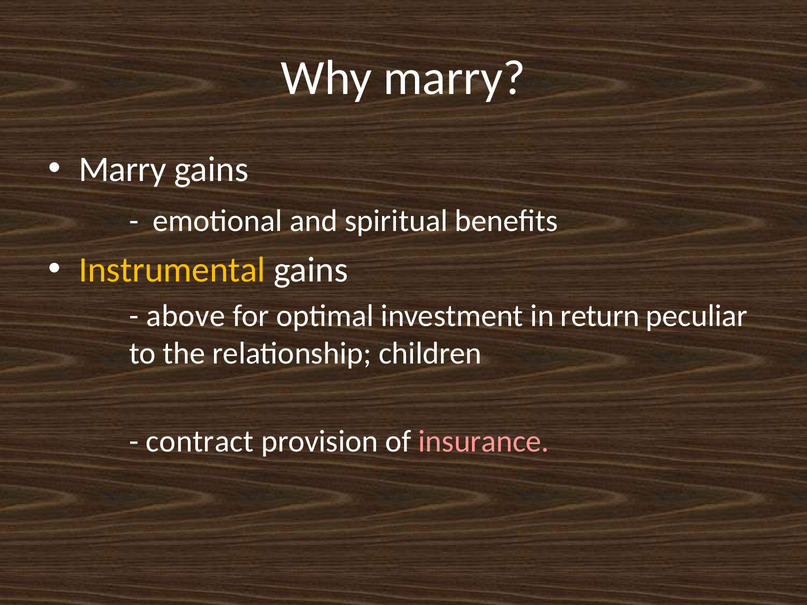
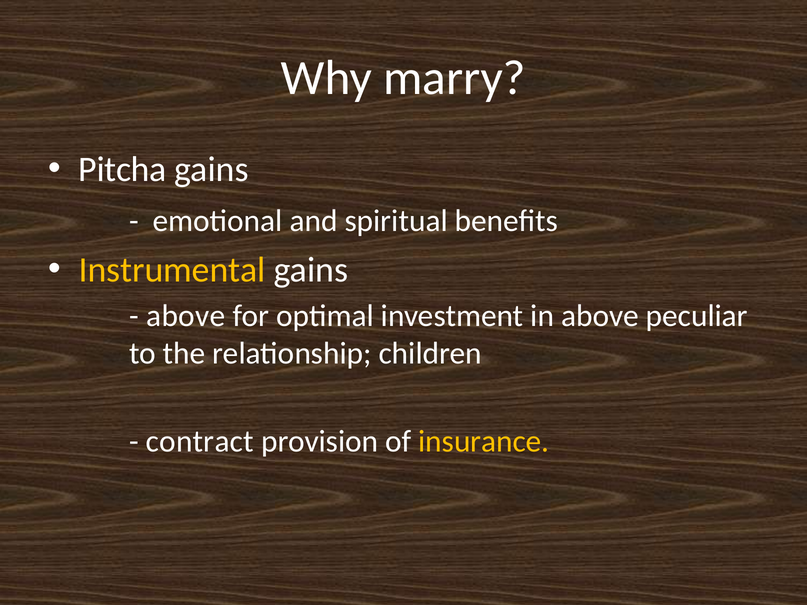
Marry at (122, 169): Marry -> Pitcha
in return: return -> above
insurance colour: pink -> yellow
